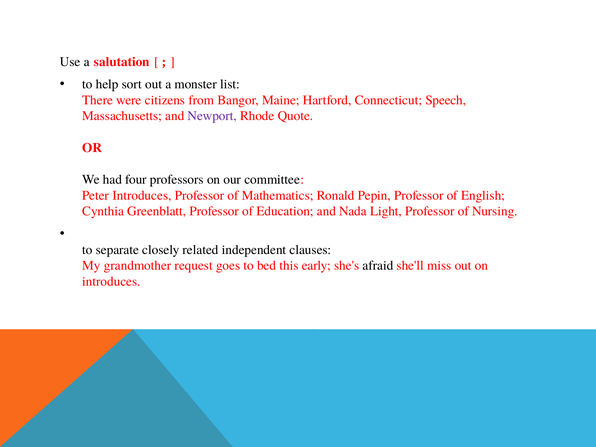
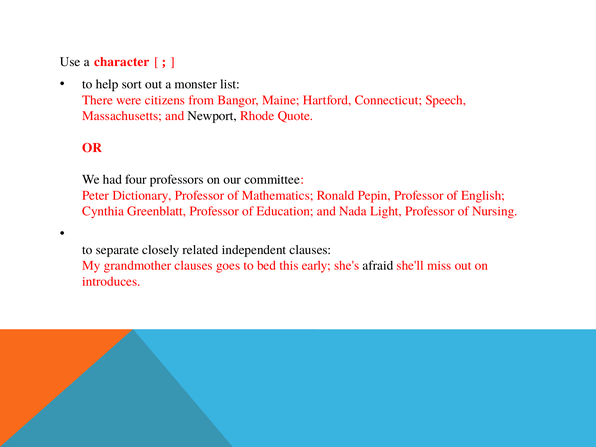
salutation: salutation -> character
Newport colour: purple -> black
Peter Introduces: Introduces -> Dictionary
grandmother request: request -> clauses
